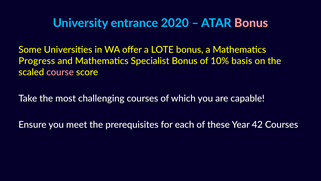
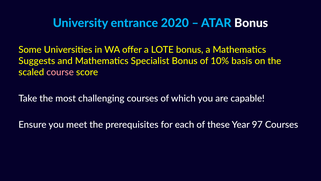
Bonus at (251, 23) colour: pink -> white
Progress: Progress -> Suggests
42: 42 -> 97
